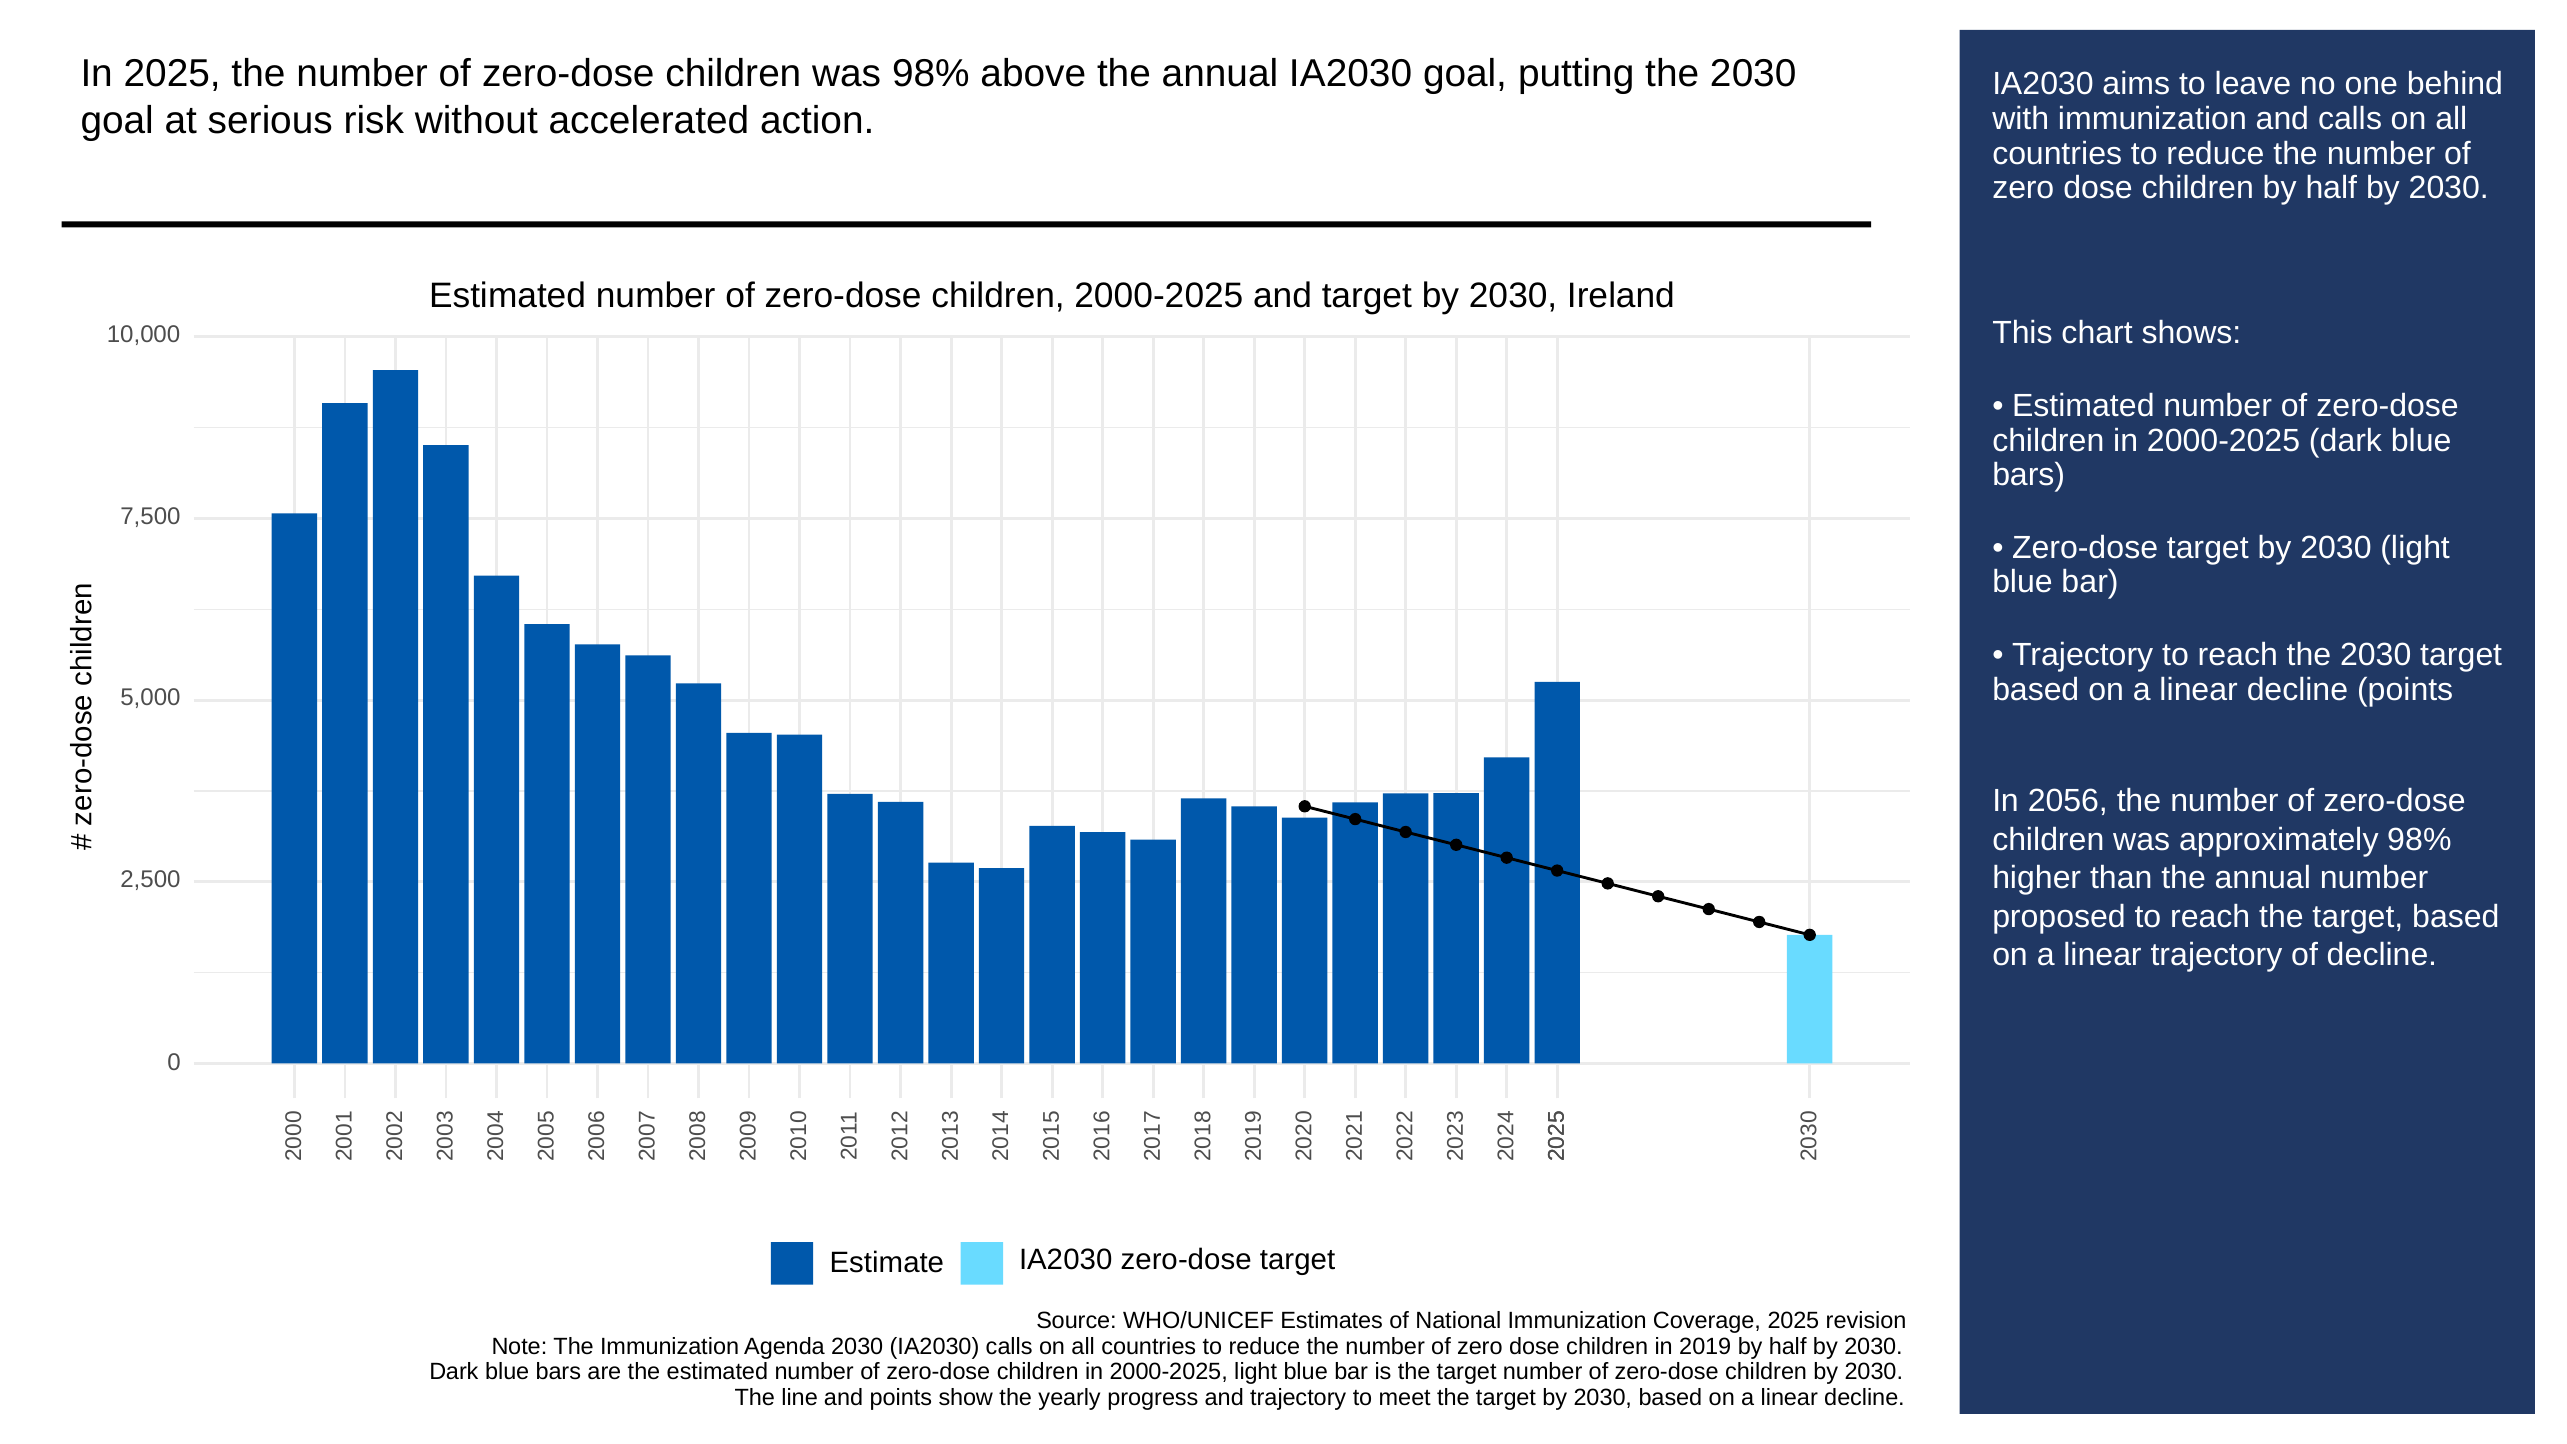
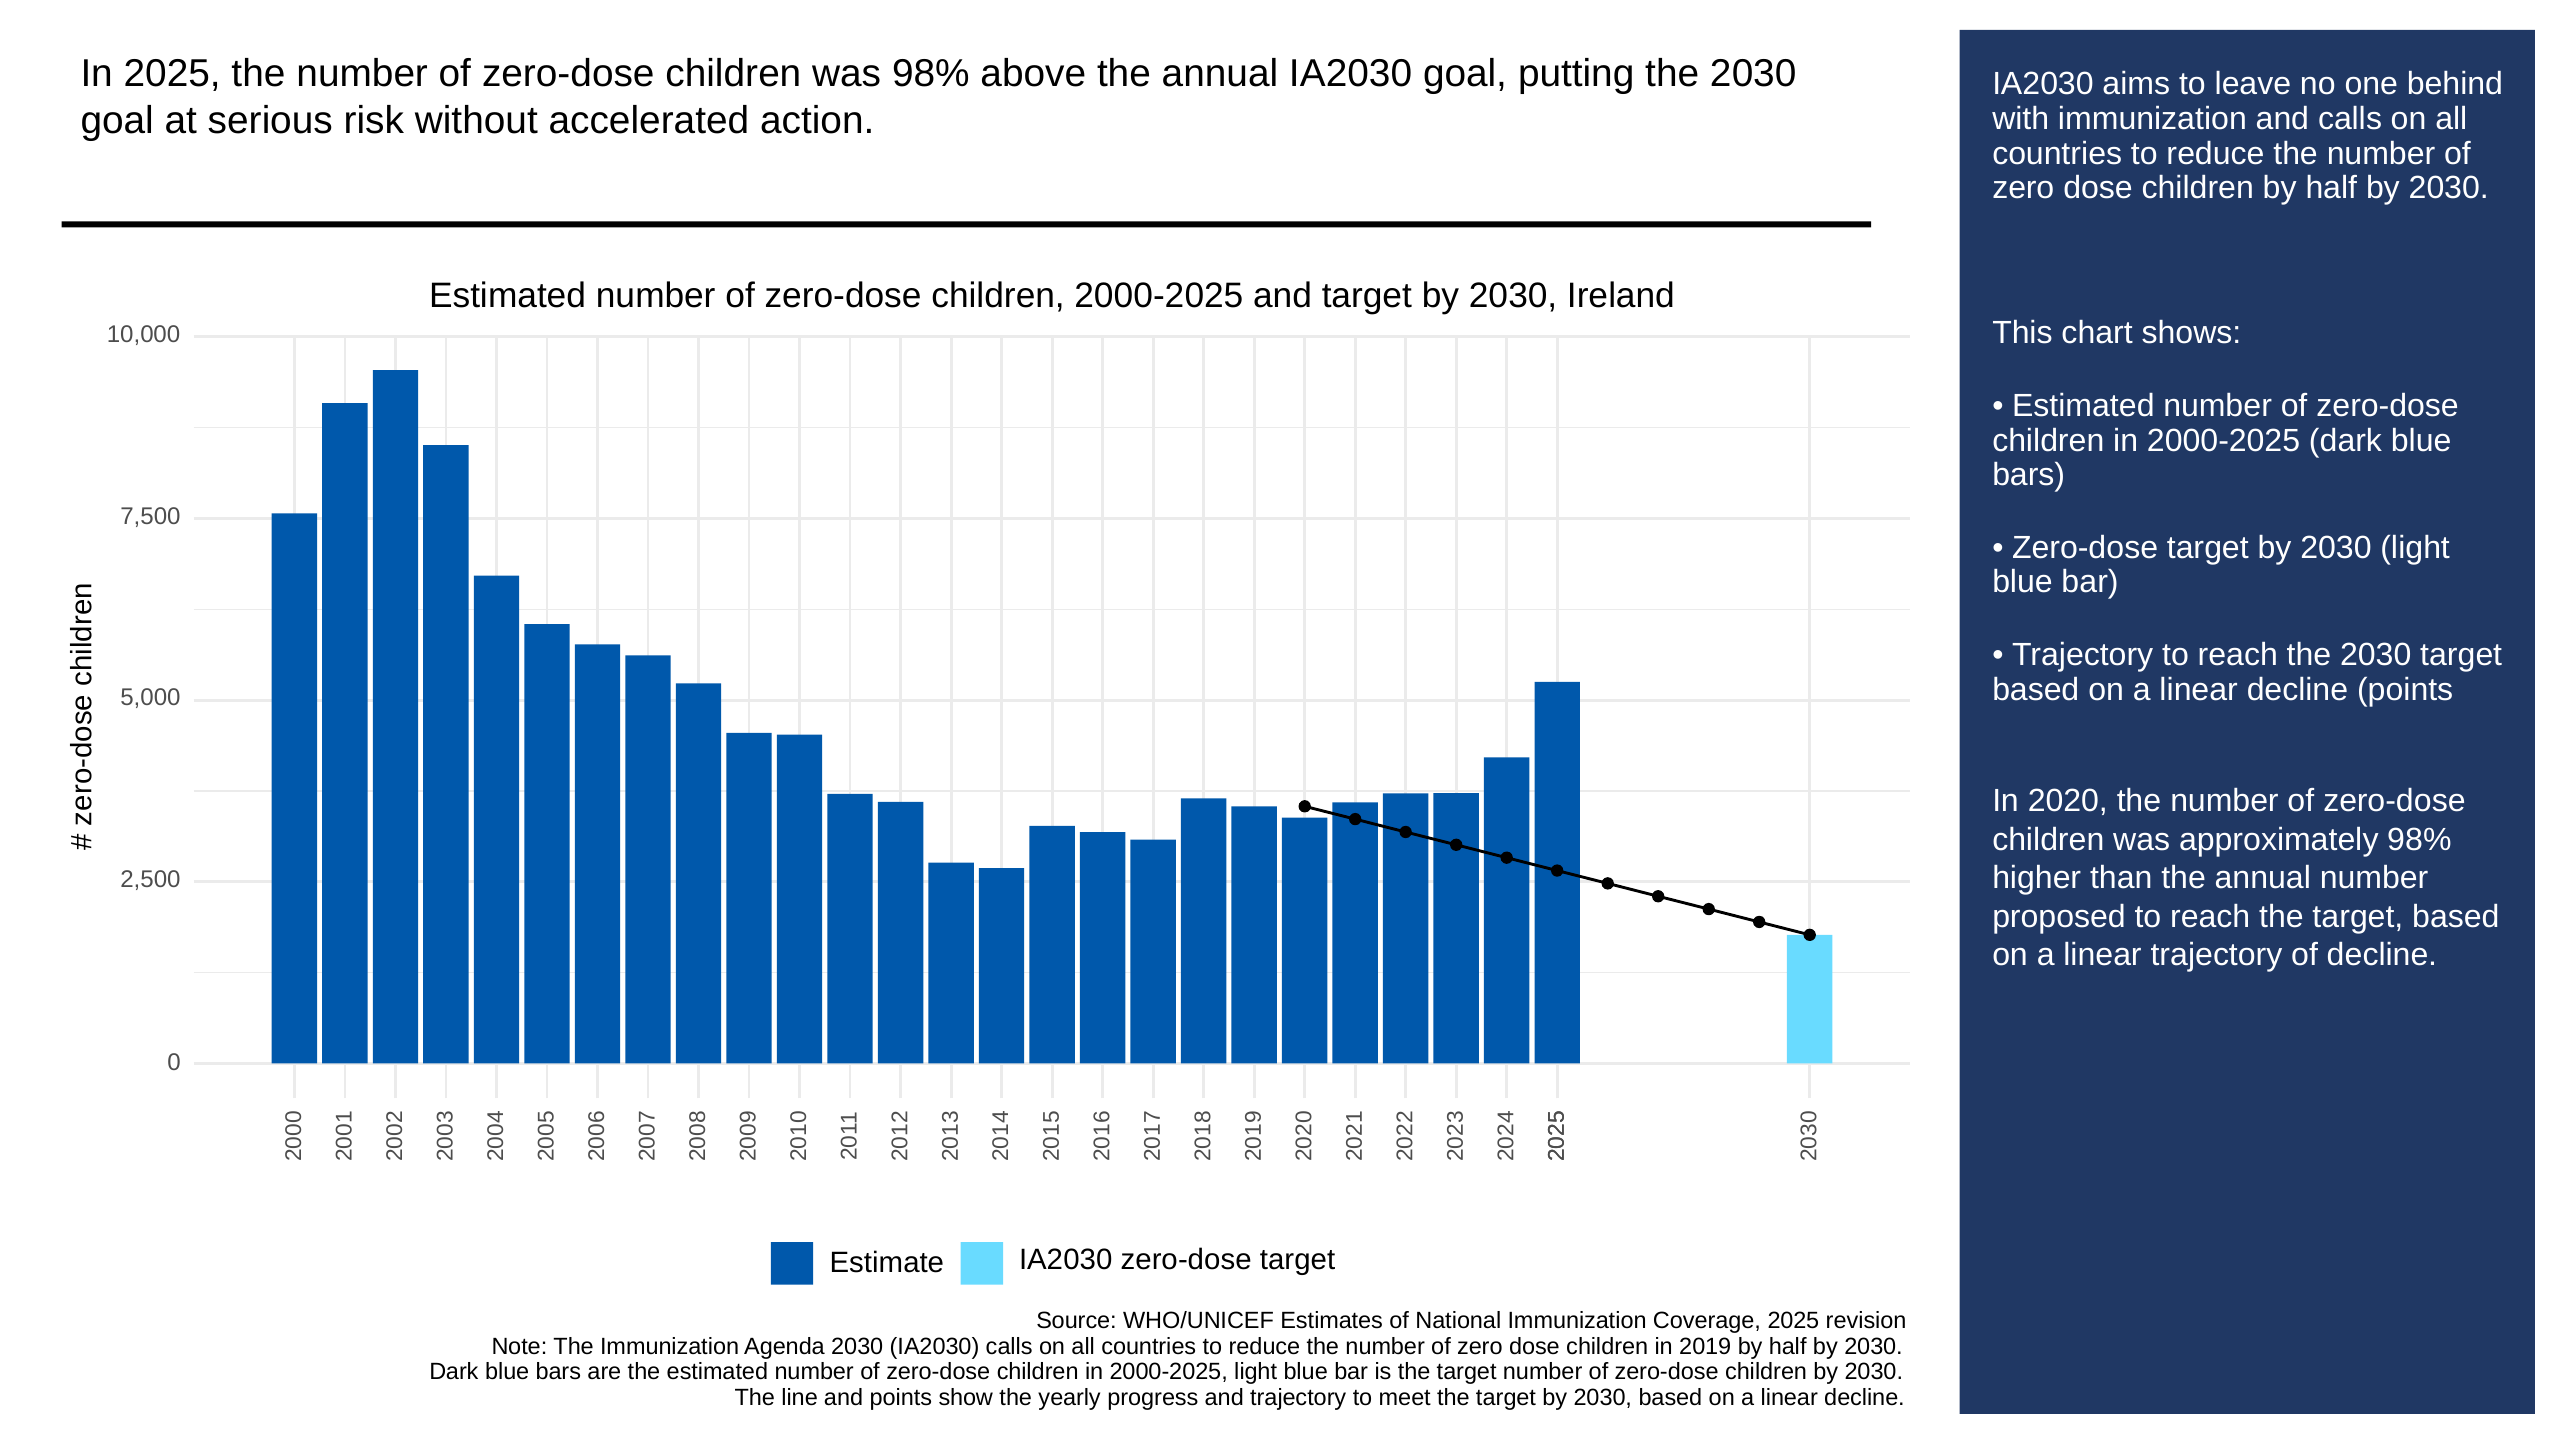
2056: 2056 -> 2020
